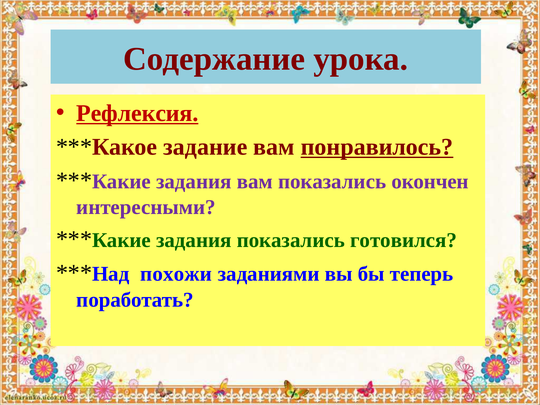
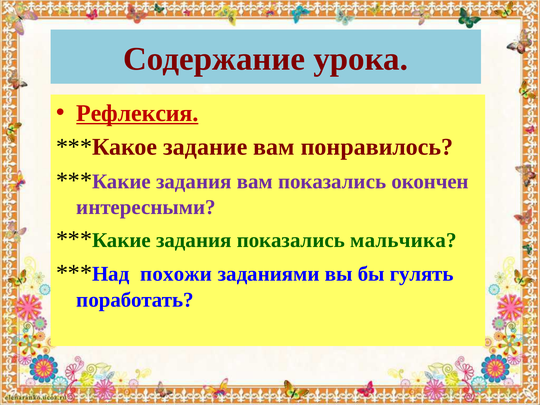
понравилось underline: present -> none
готовился: готовился -> мальчика
теперь: теперь -> гулять
